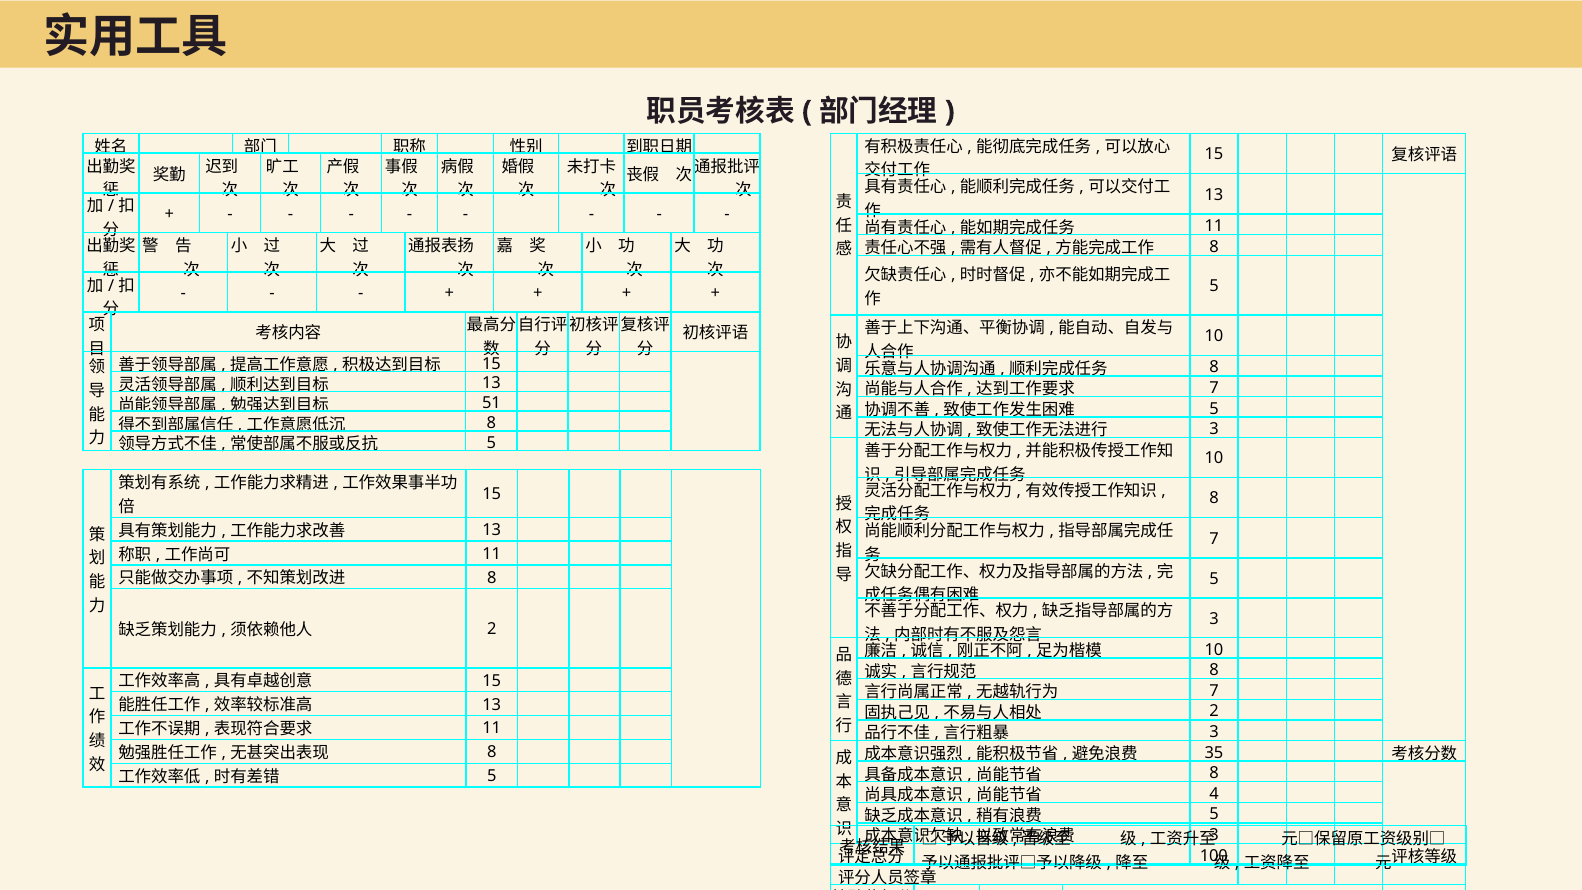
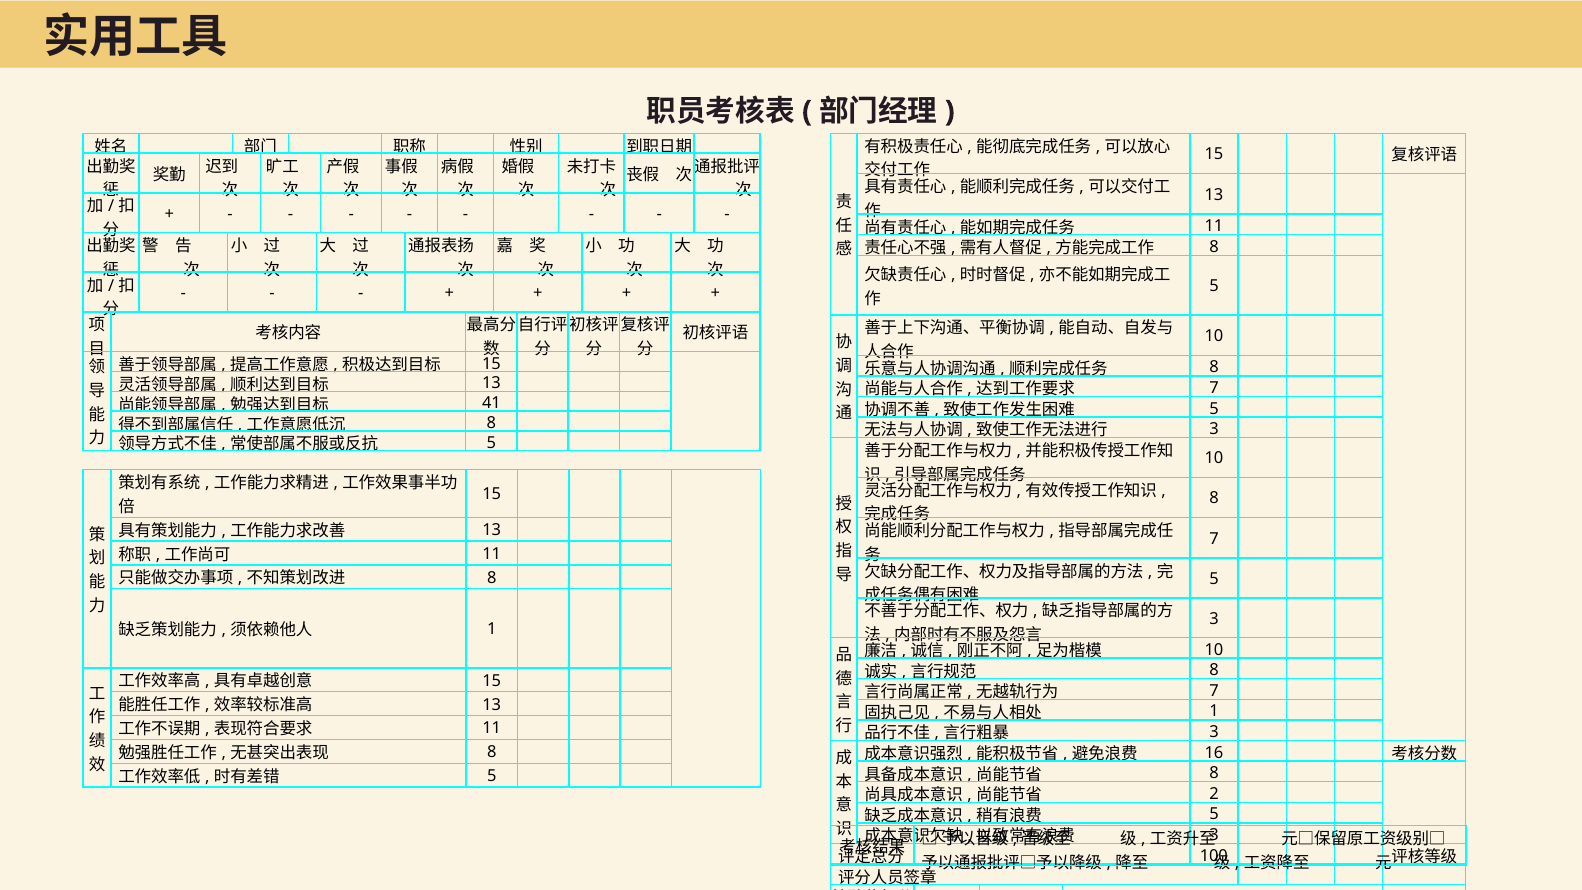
51: 51 -> 41
2 at (492, 629): 2 -> 1
2 at (1214, 711): 2 -> 1
35: 35 -> 16
4: 4 -> 2
